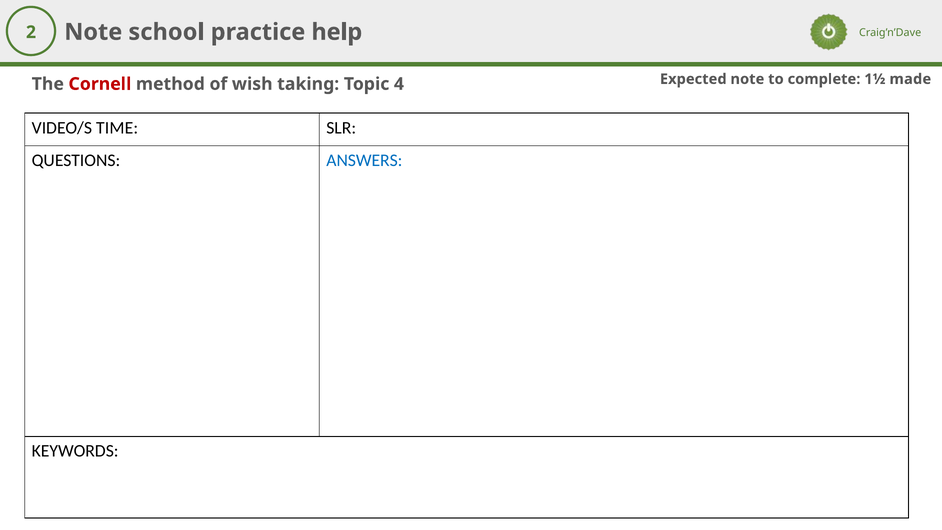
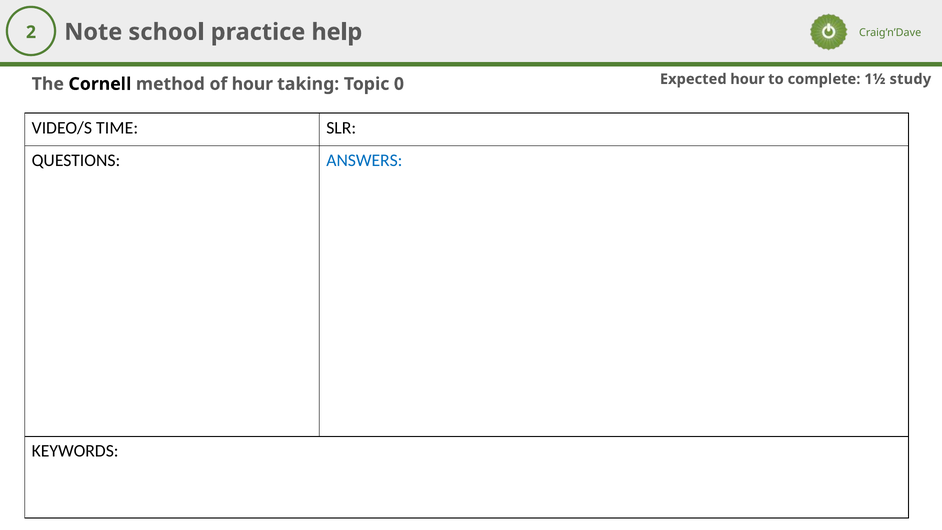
Expected note: note -> hour
made: made -> study
Cornell colour: red -> black
of wish: wish -> hour
4: 4 -> 0
